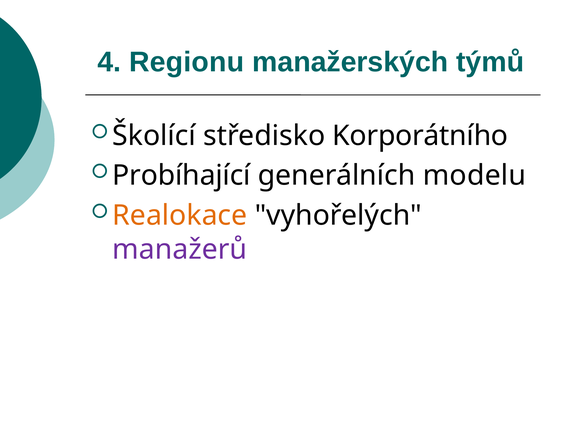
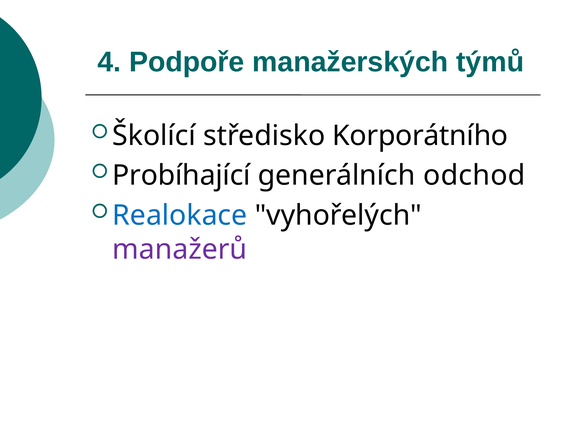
Regionu: Regionu -> Podpoře
modelu: modelu -> odchod
Realokace colour: orange -> blue
